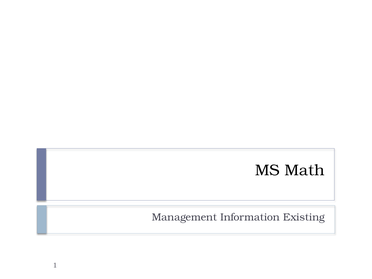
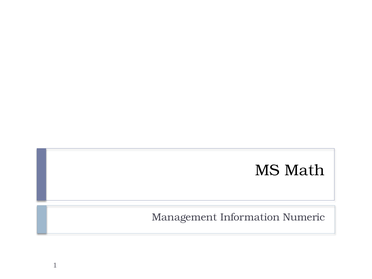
Existing: Existing -> Numeric
